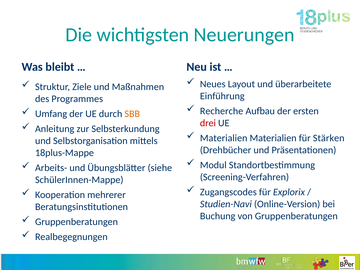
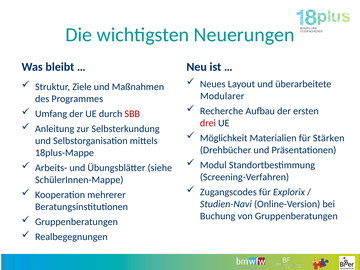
Einführung: Einführung -> Modularer
SBB colour: orange -> red
Materialien at (224, 138): Materialien -> Möglichkeit
